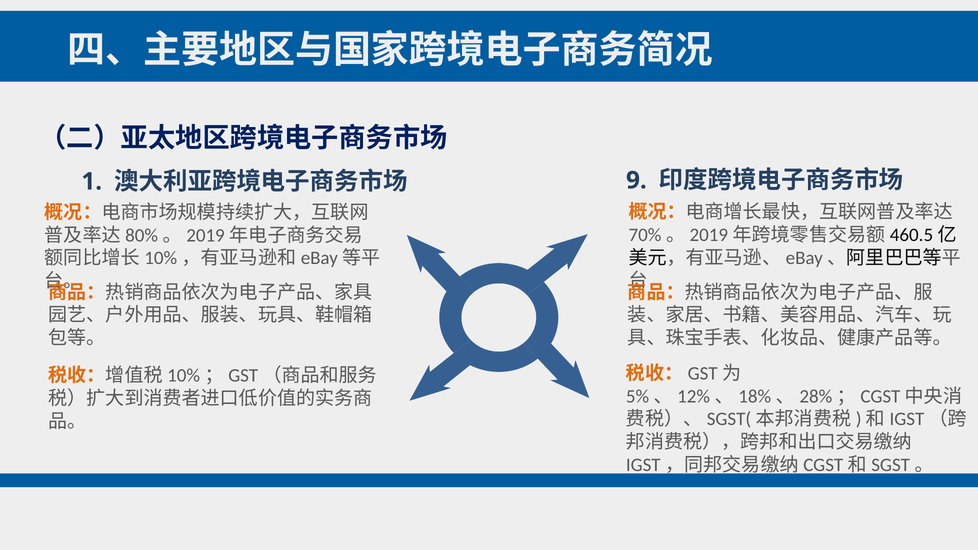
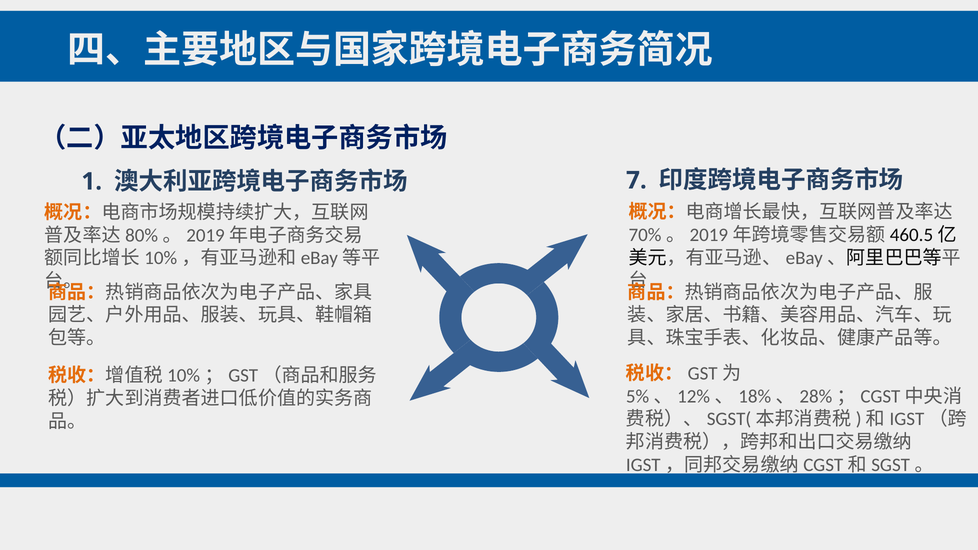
9: 9 -> 7
